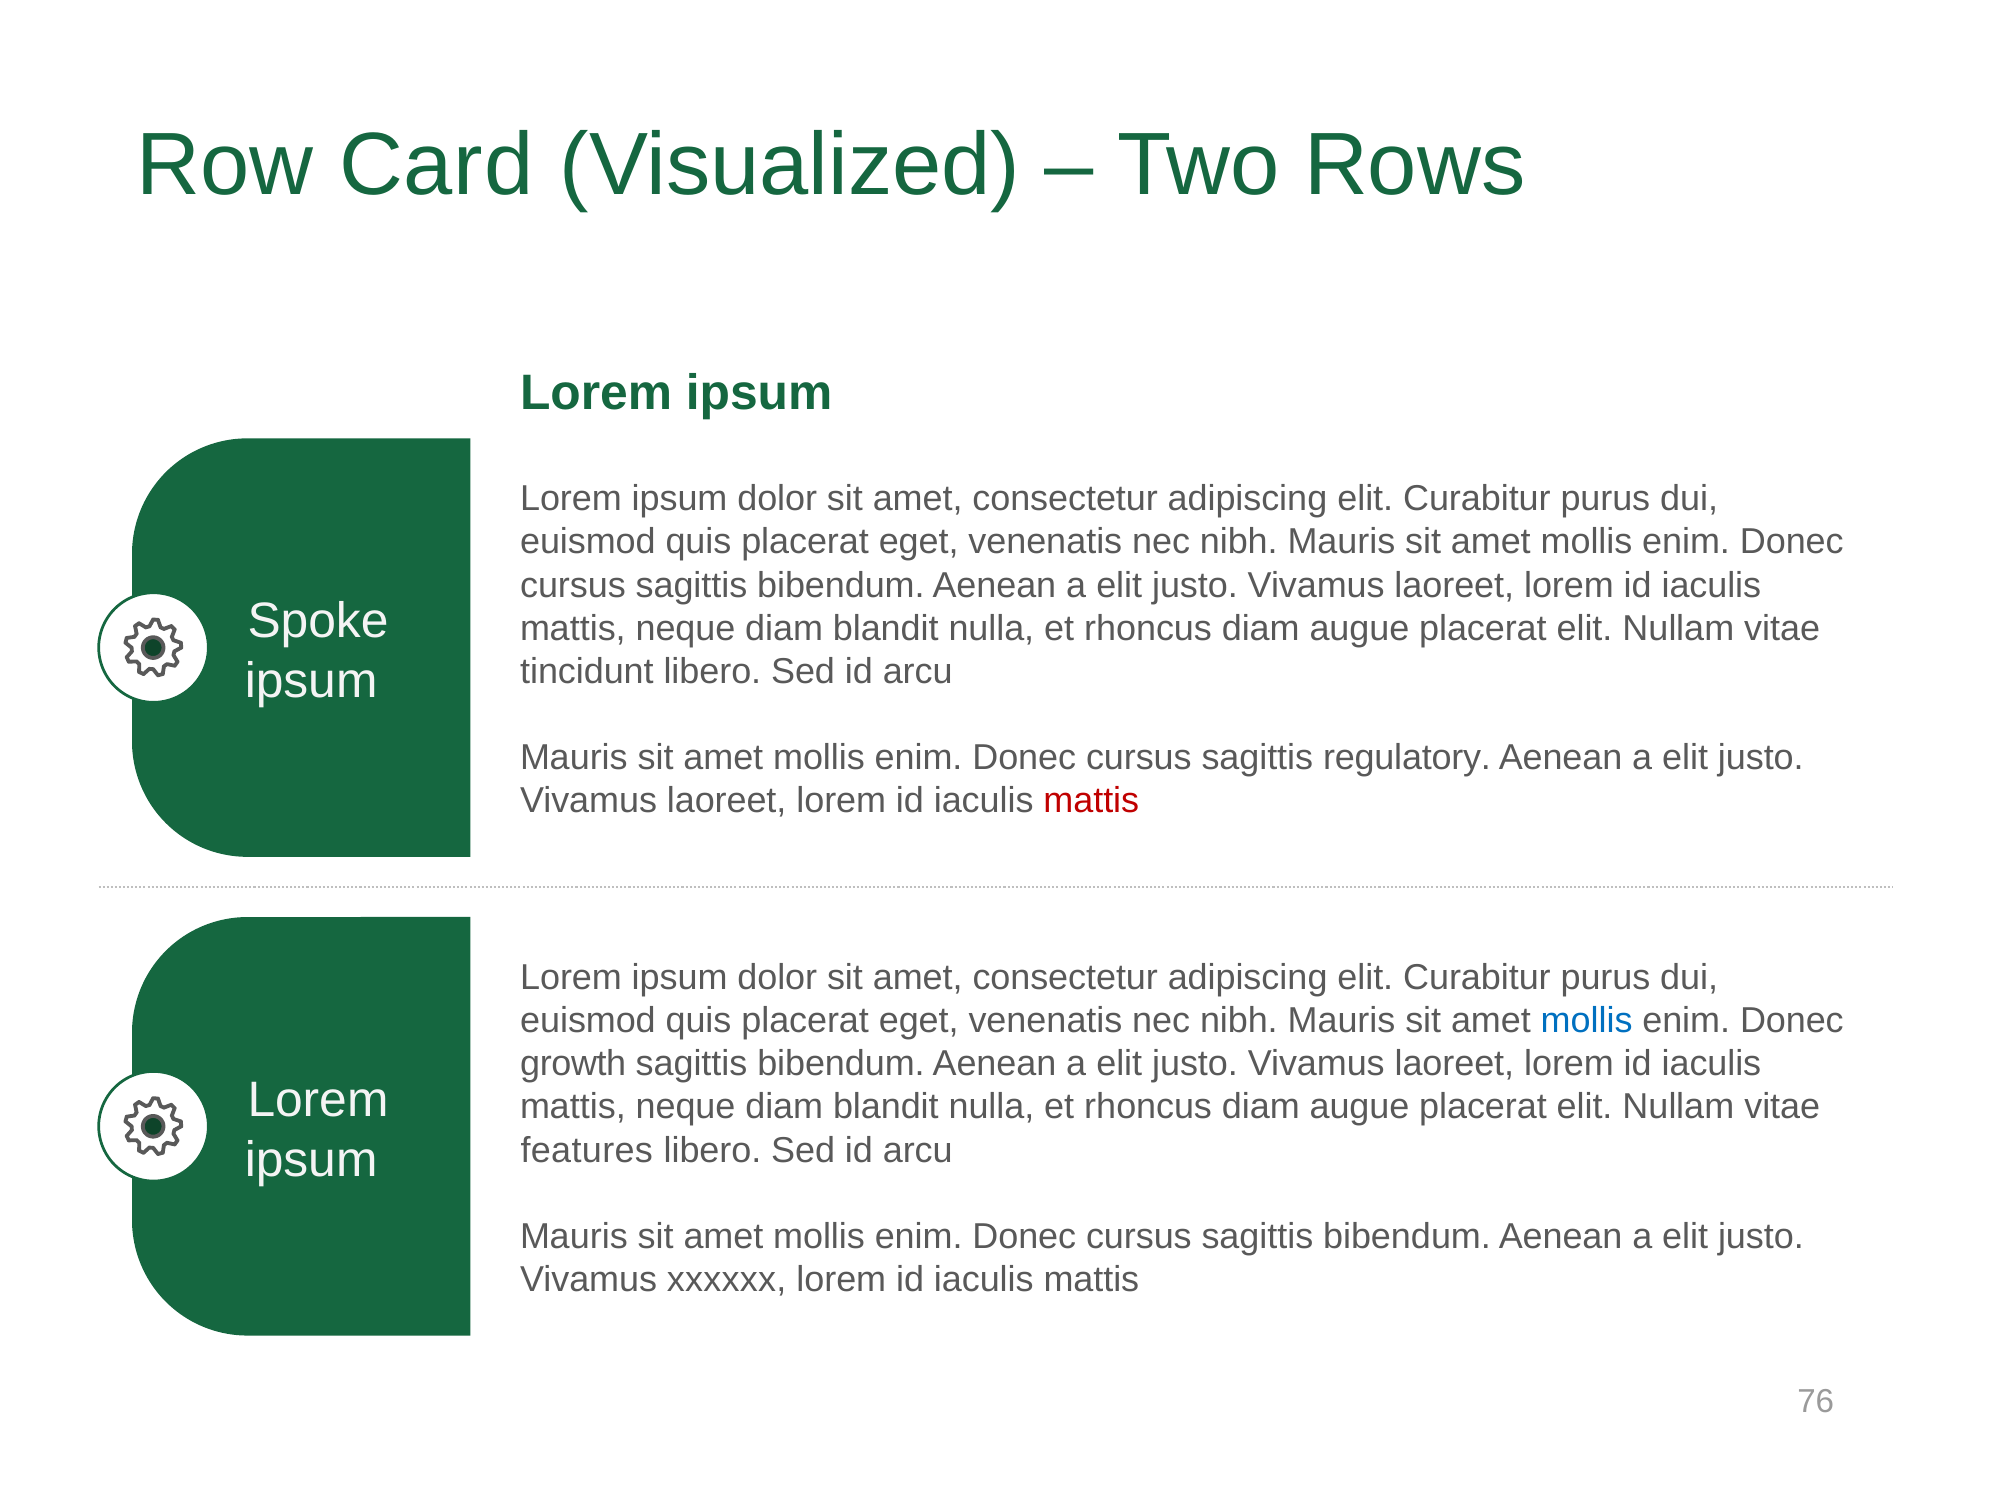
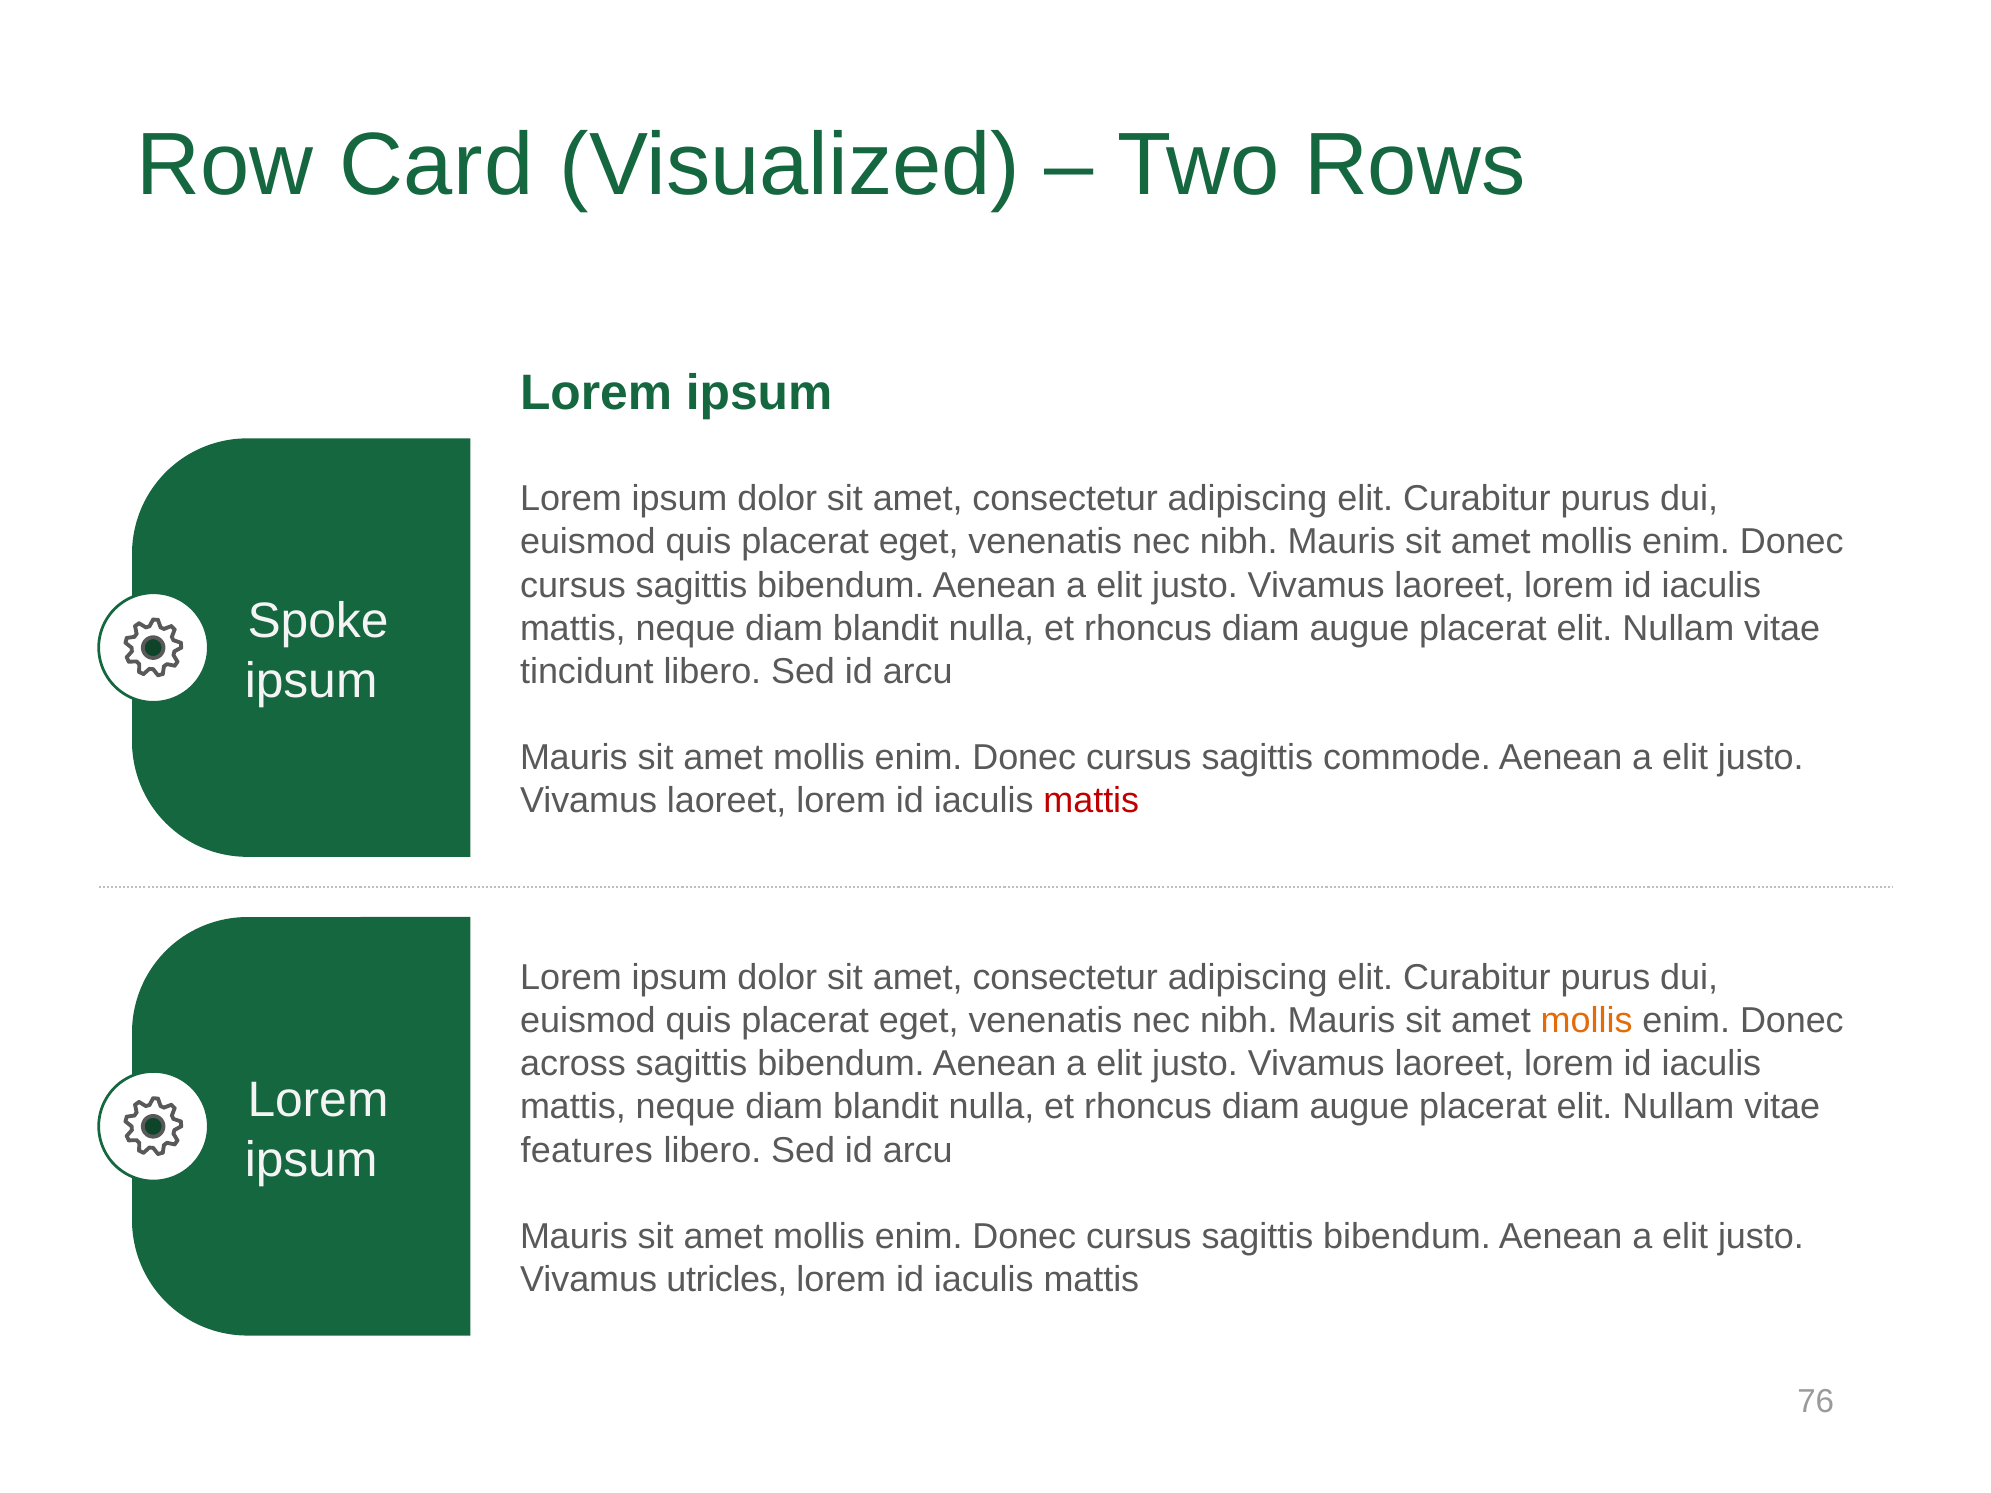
regulatory: regulatory -> commode
mollis at (1587, 1021) colour: blue -> orange
growth: growth -> across
xxxxxx: xxxxxx -> utricles
